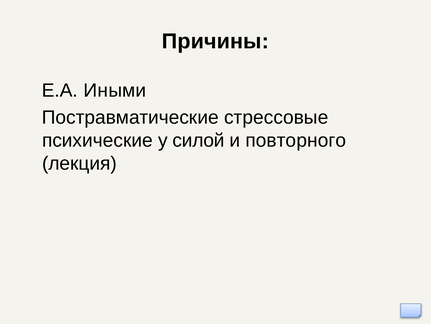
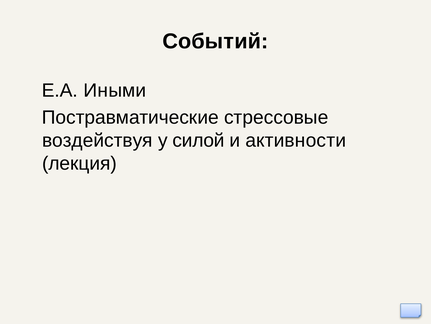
Причины: Причины -> Событий
психические: психические -> воздействуя
повторного: повторного -> активности
